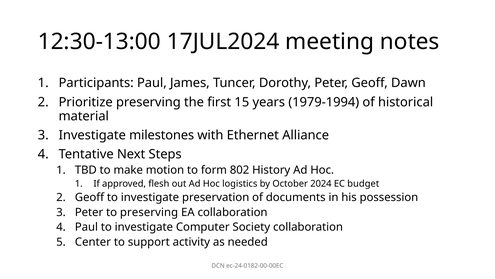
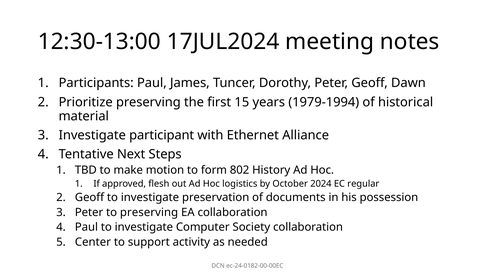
milestones: milestones -> participant
budget: budget -> regular
